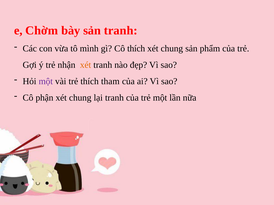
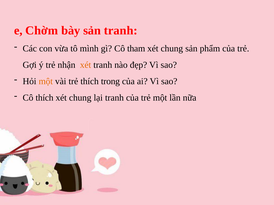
Cô thích: thích -> tham
một at (46, 81) colour: purple -> orange
tham: tham -> trong
Cô phận: phận -> thích
